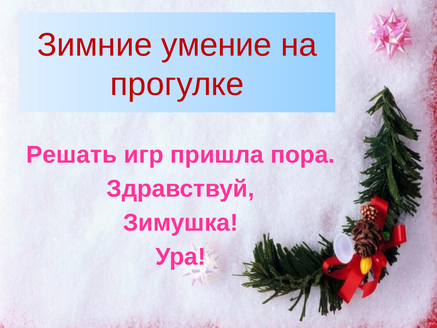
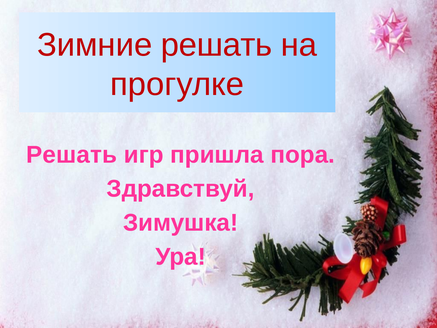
Зимние умение: умение -> решать
